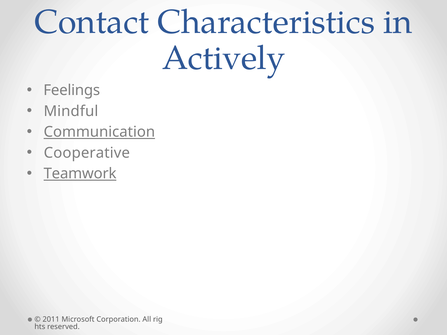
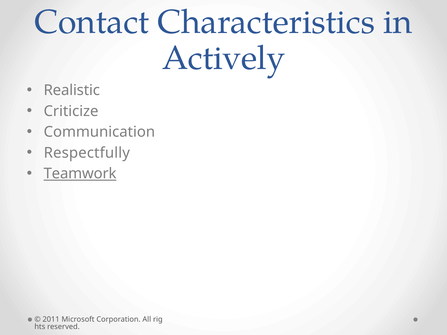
Feelings: Feelings -> Realistic
Mindful: Mindful -> Criticize
Communication underline: present -> none
Cooperative: Cooperative -> Respectfully
